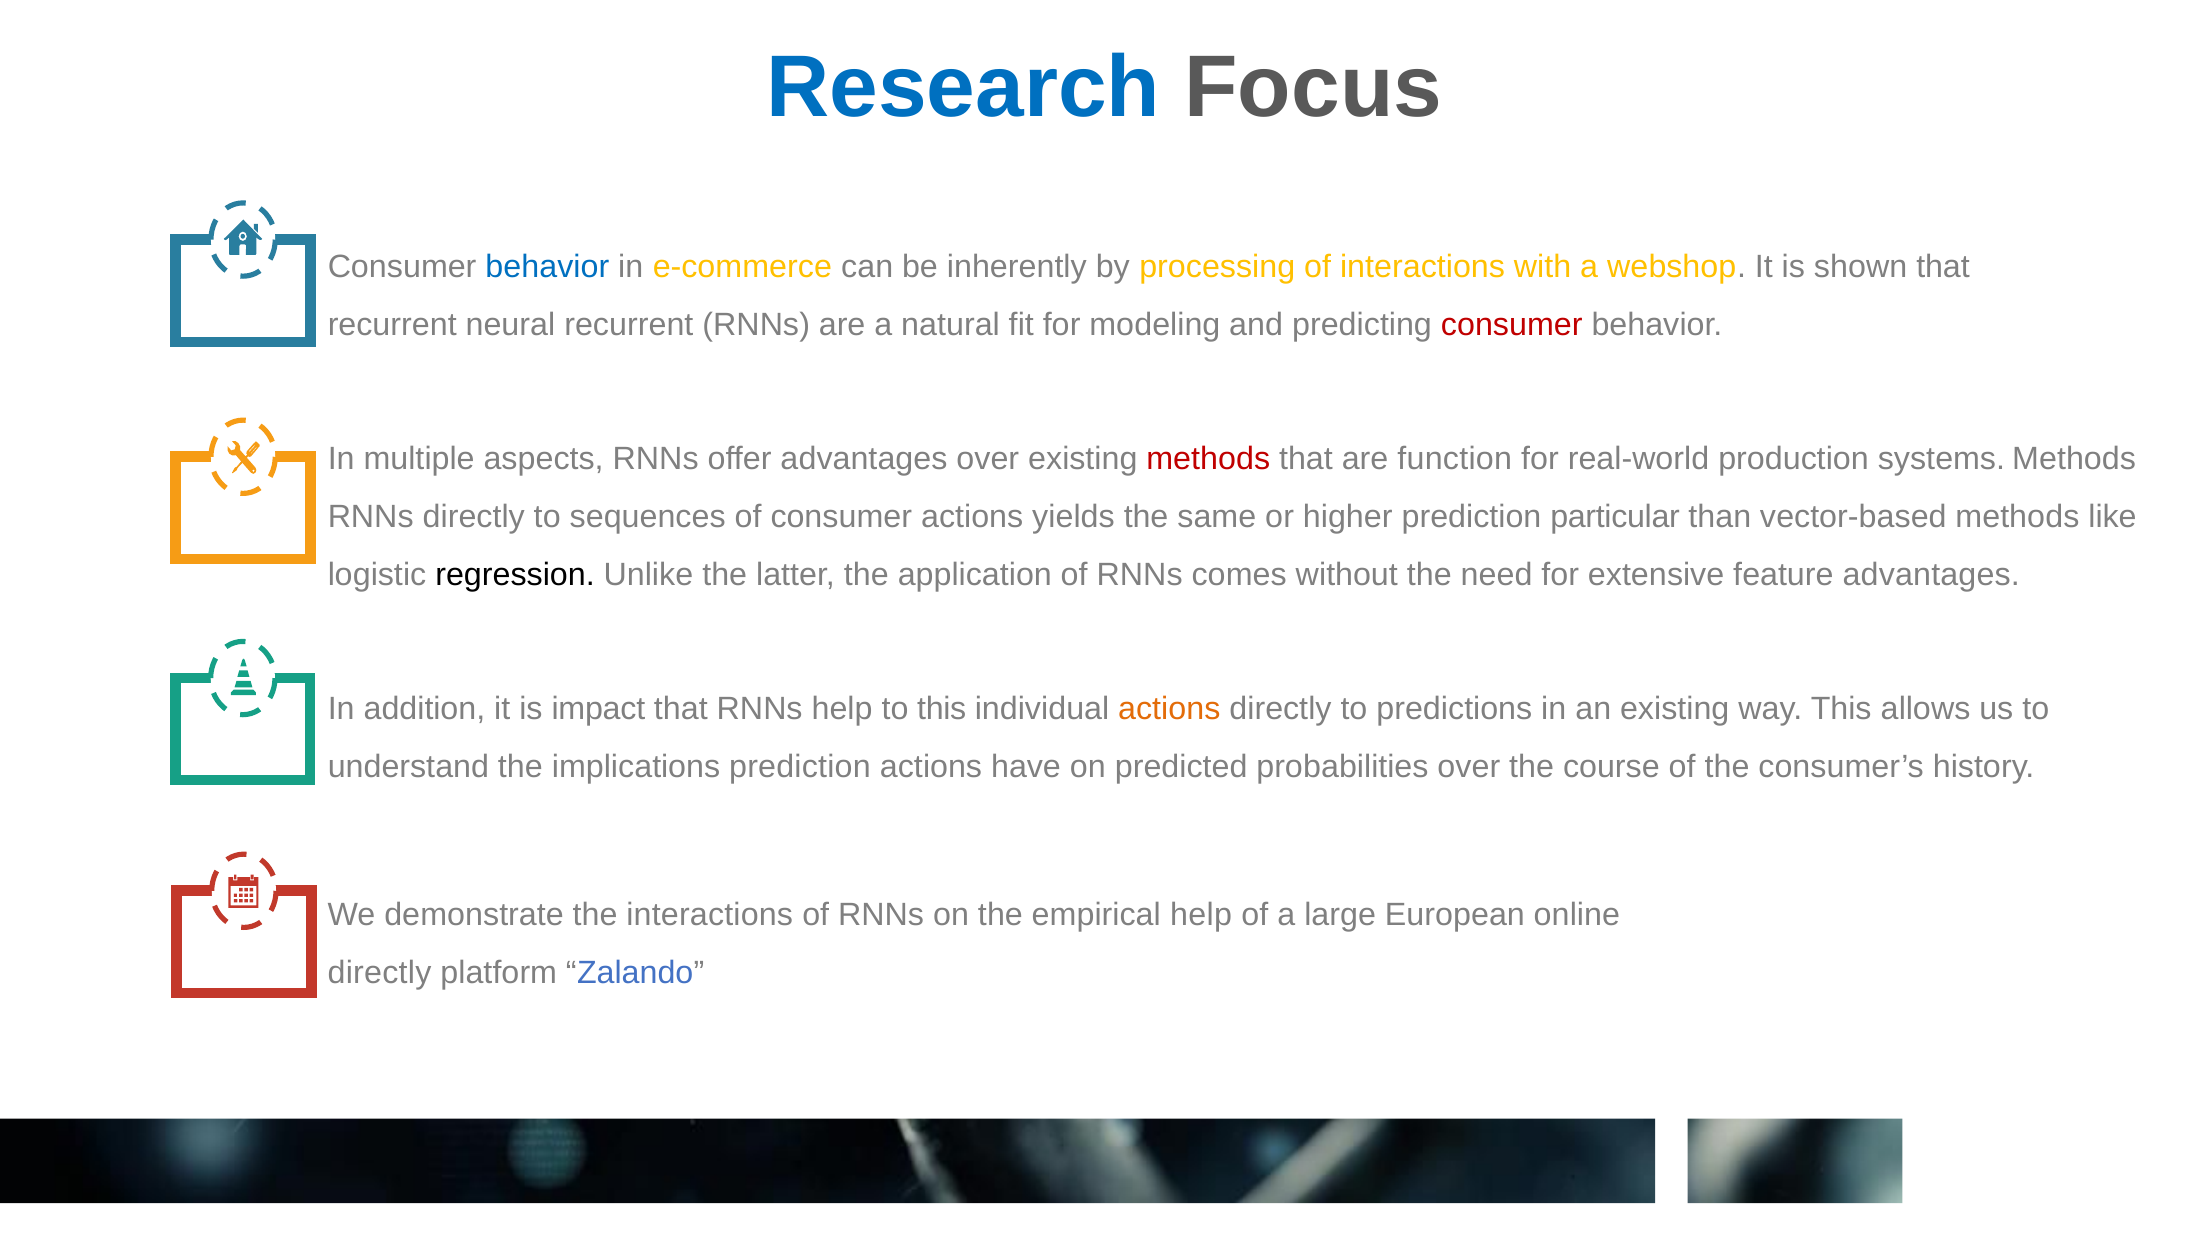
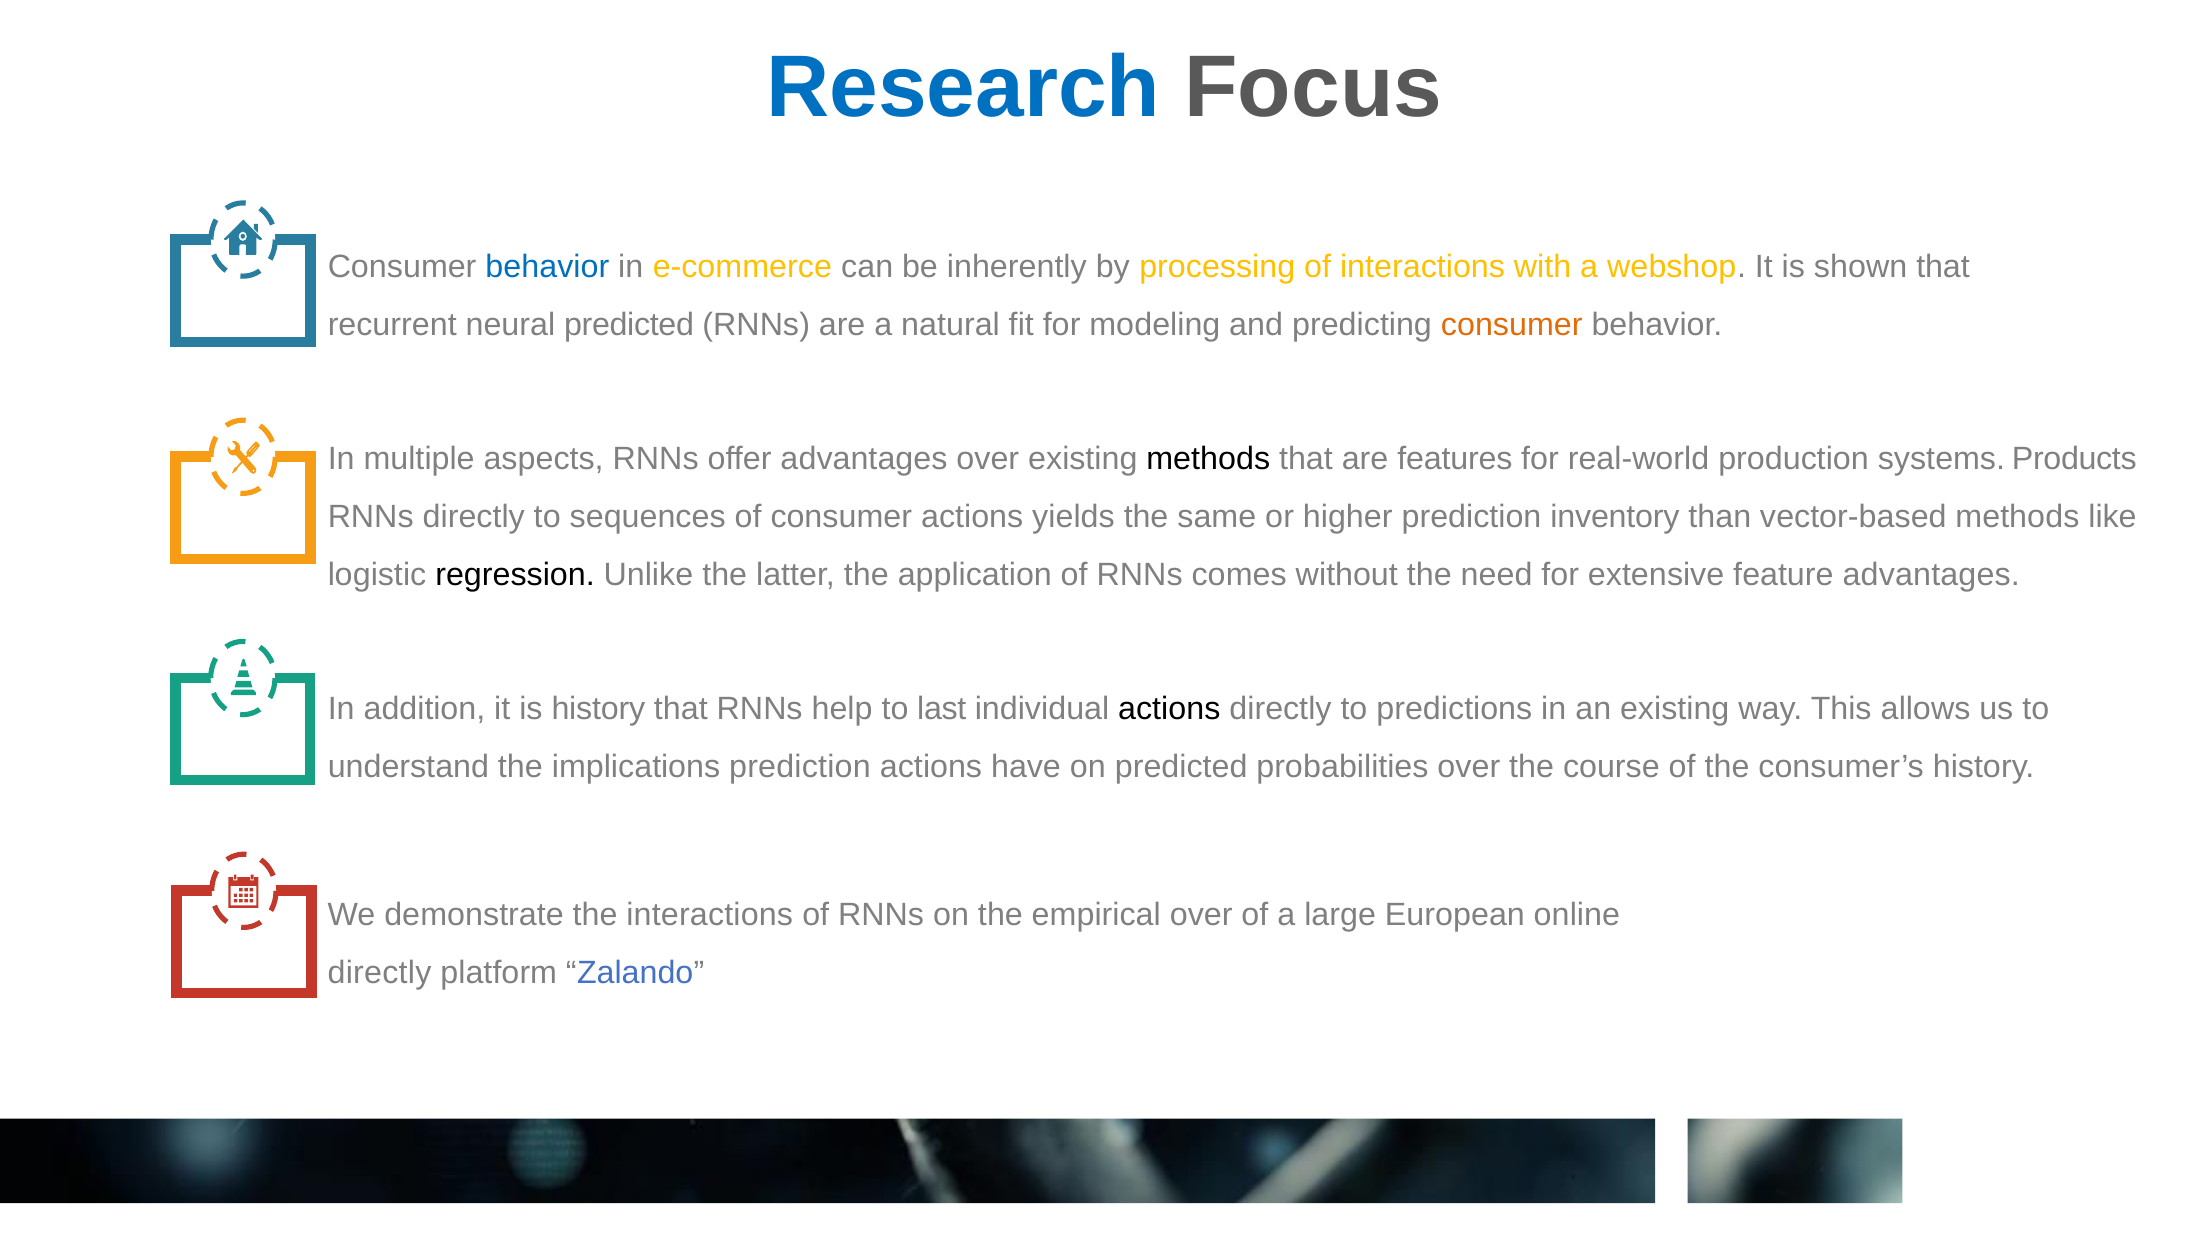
neural recurrent: recurrent -> predicted
consumer at (1512, 325) colour: red -> orange
methods at (1208, 459) colour: red -> black
function: function -> features
systems Methods: Methods -> Products
particular: particular -> inventory
is impact: impact -> history
to this: this -> last
actions at (1169, 709) colour: orange -> black
empirical help: help -> over
